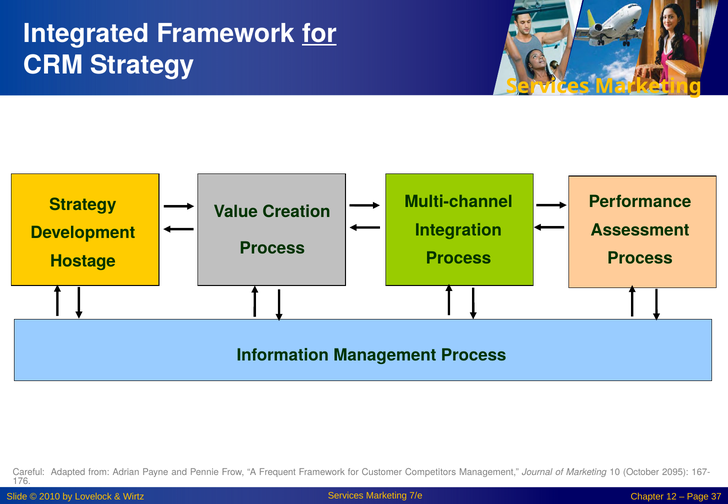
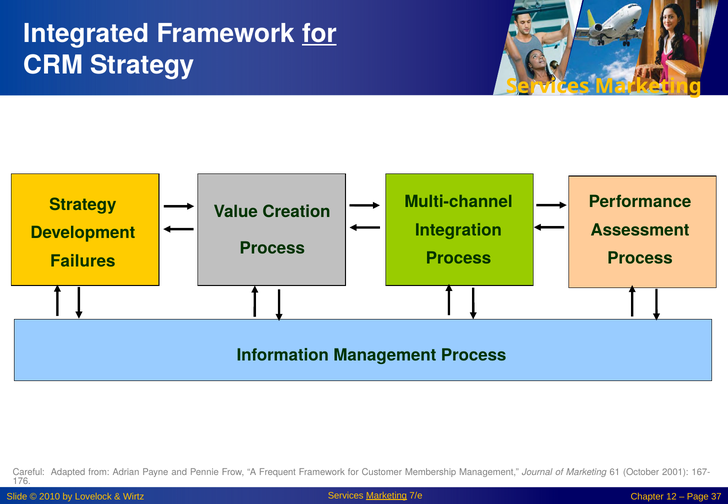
Hostage: Hostage -> Failures
Competitors: Competitors -> Membership
10: 10 -> 61
2095: 2095 -> 2001
Marketing at (387, 496) underline: none -> present
